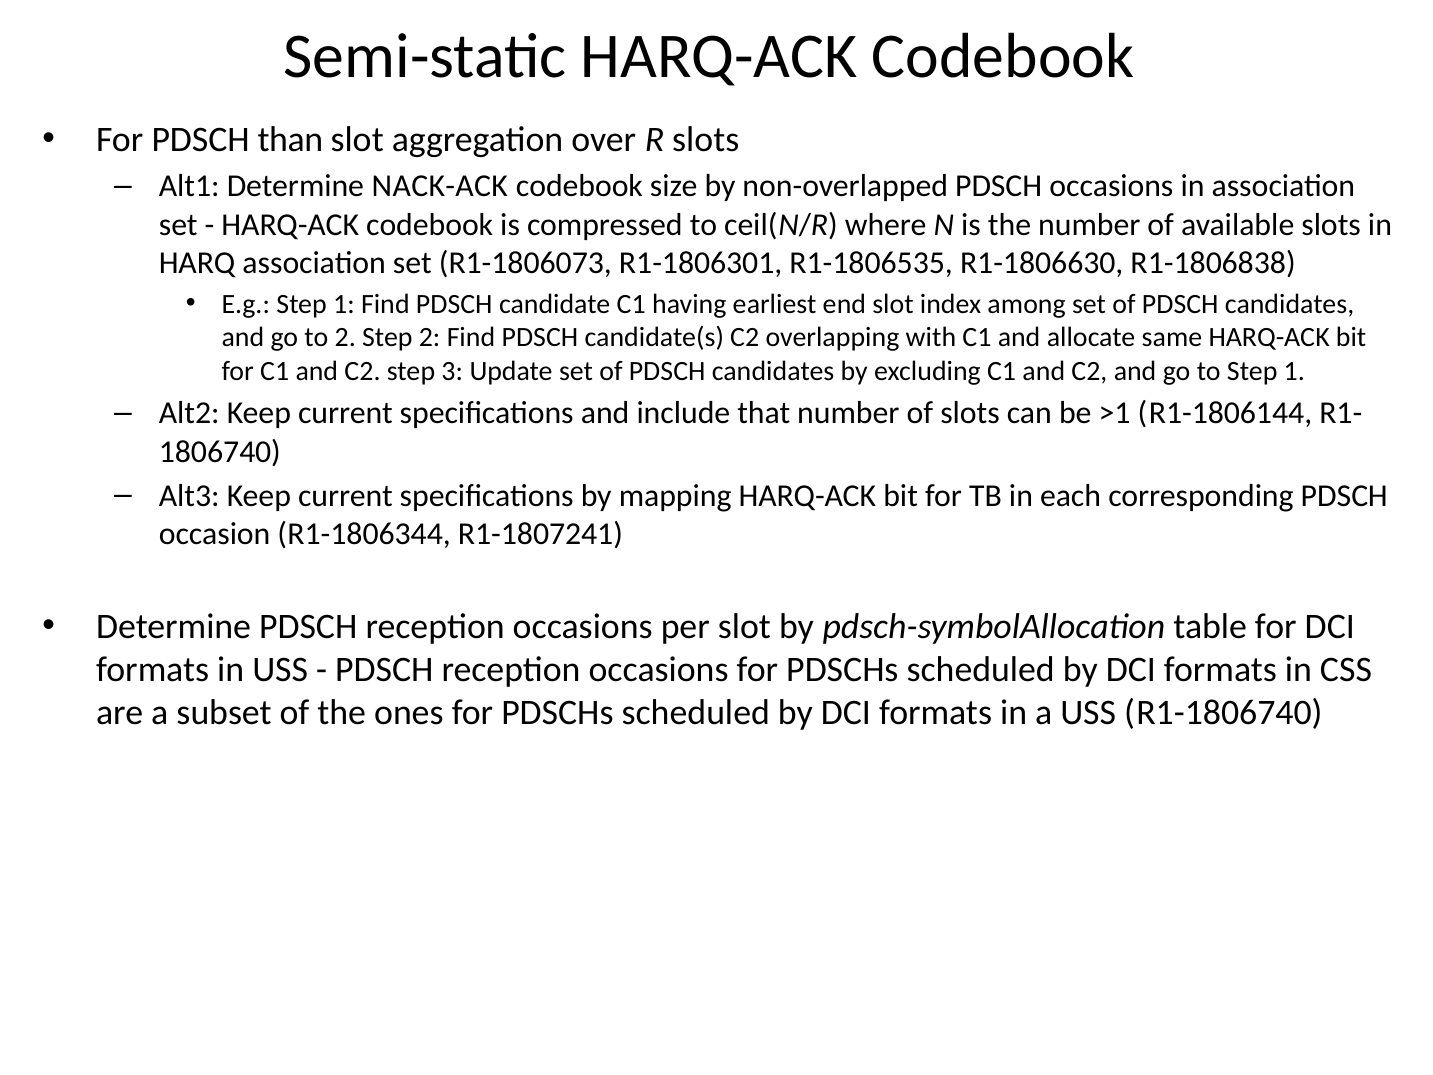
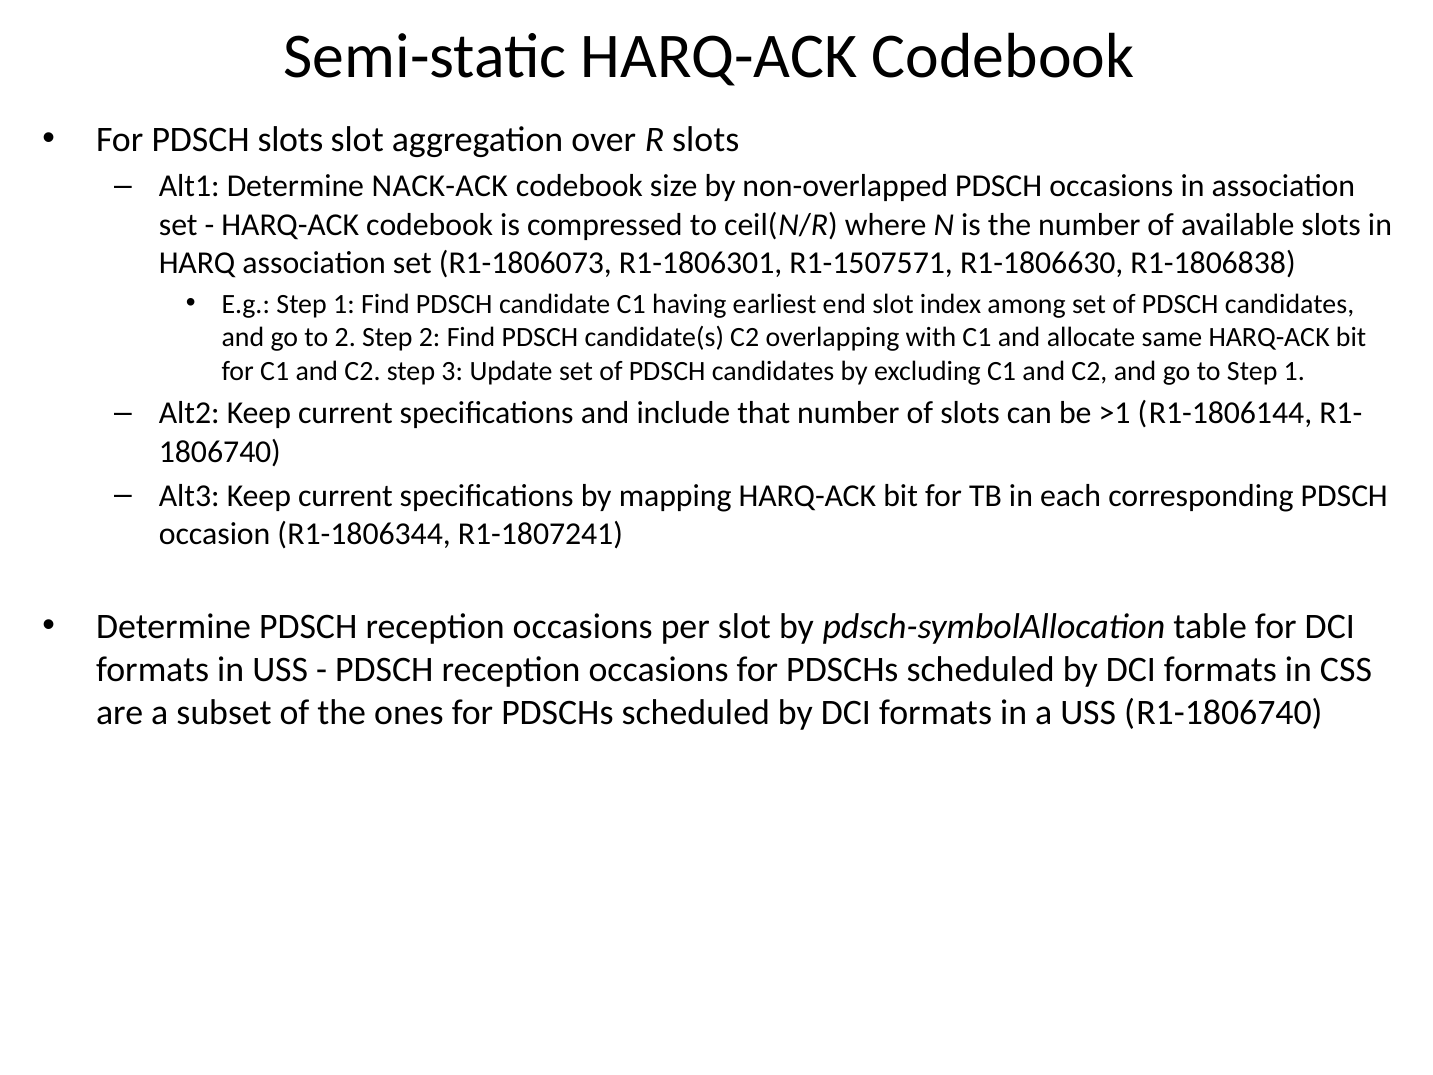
PDSCH than: than -> slots
R1-1806535: R1-1806535 -> R1-1507571
